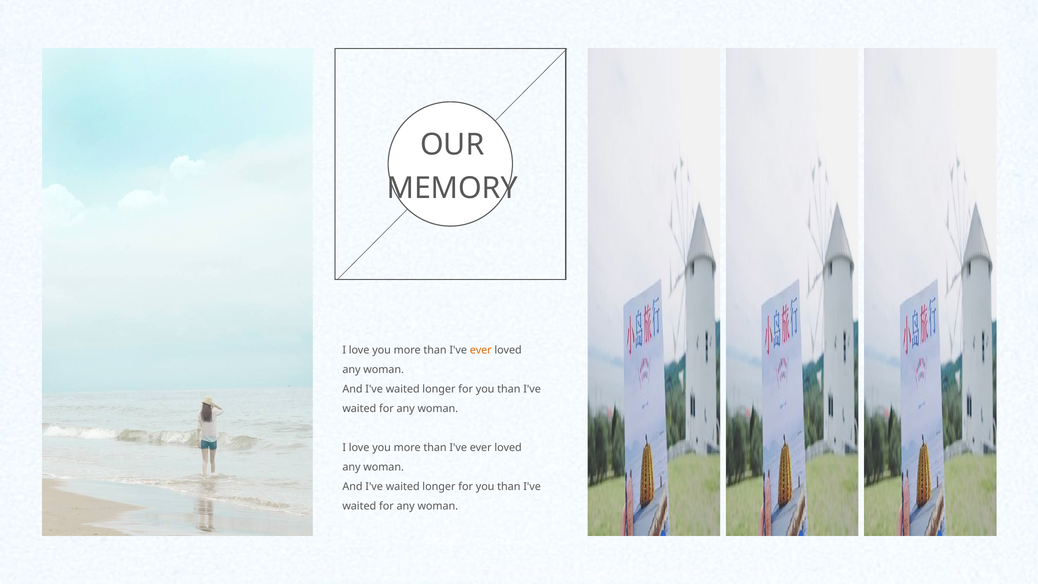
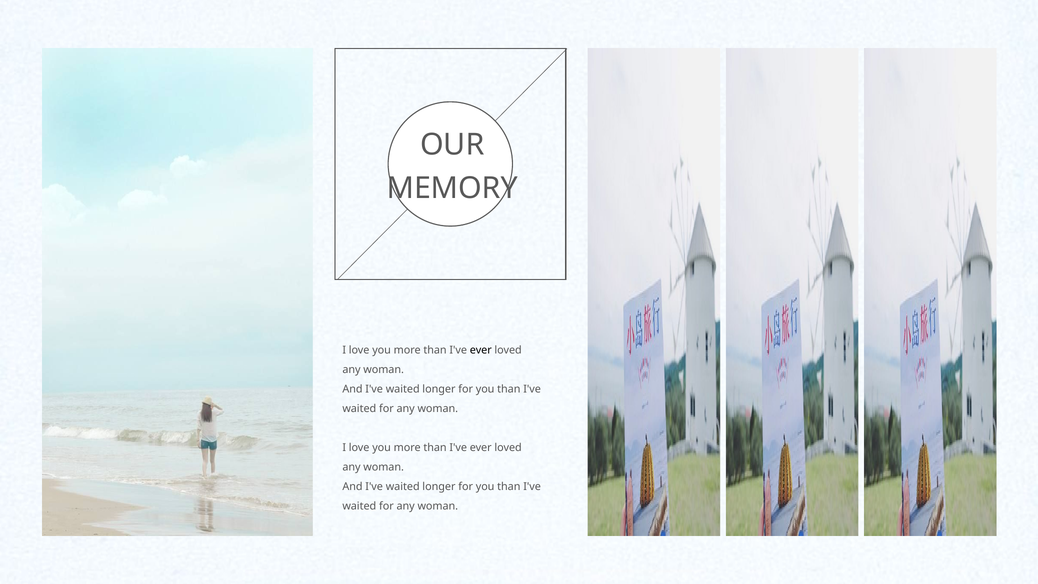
ever at (481, 350) colour: orange -> black
